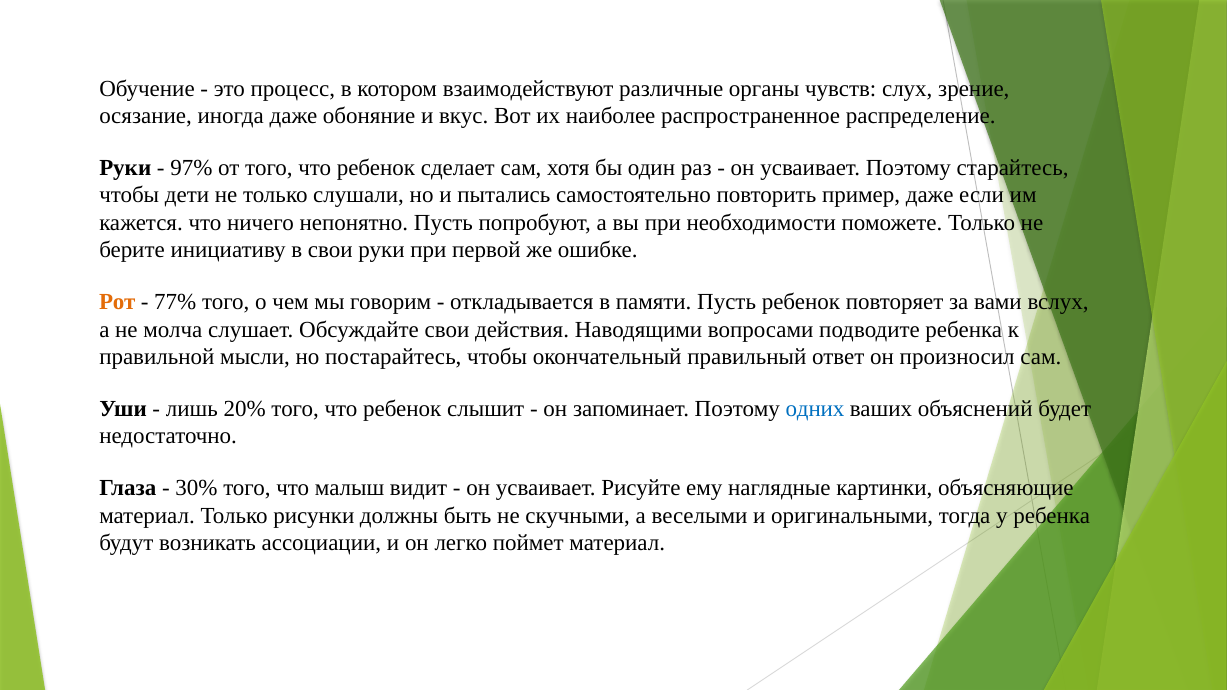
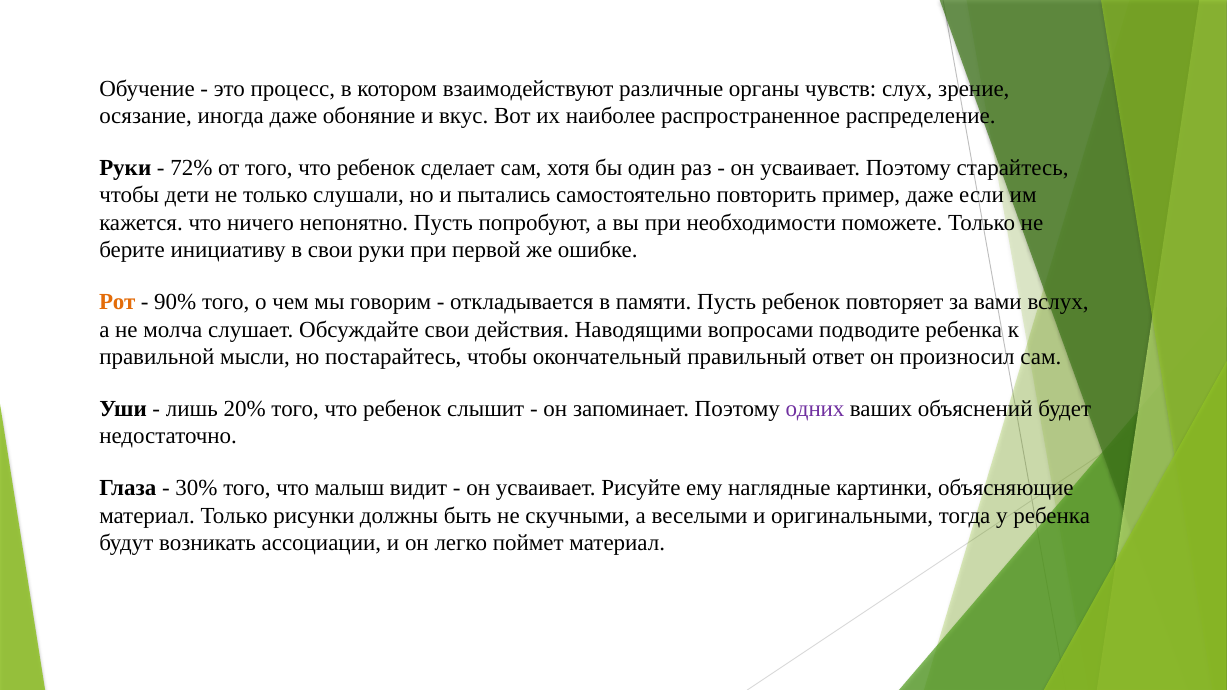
97%: 97% -> 72%
77%: 77% -> 90%
одних colour: blue -> purple
